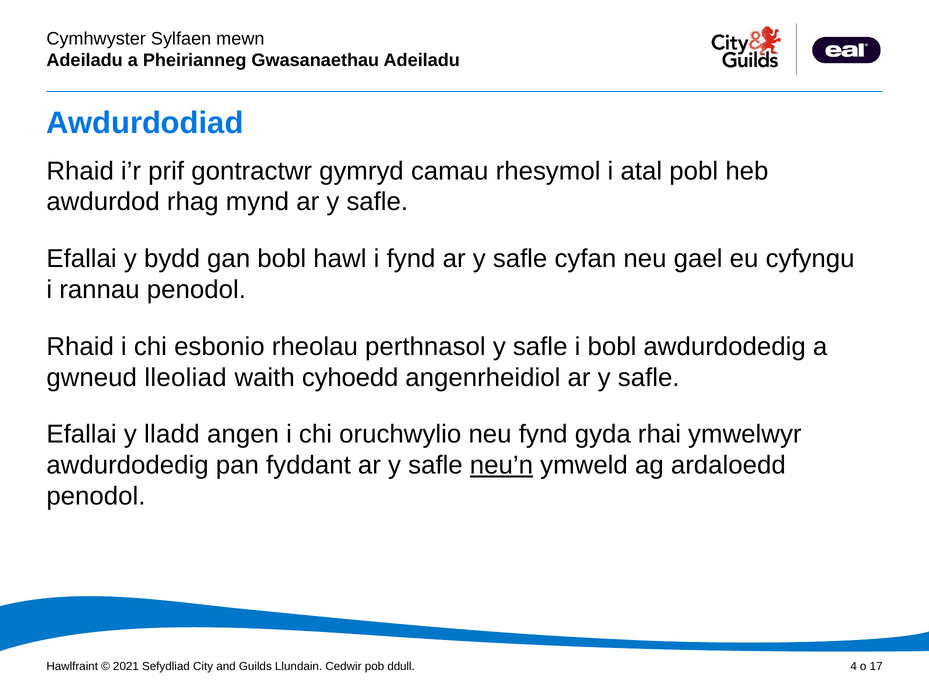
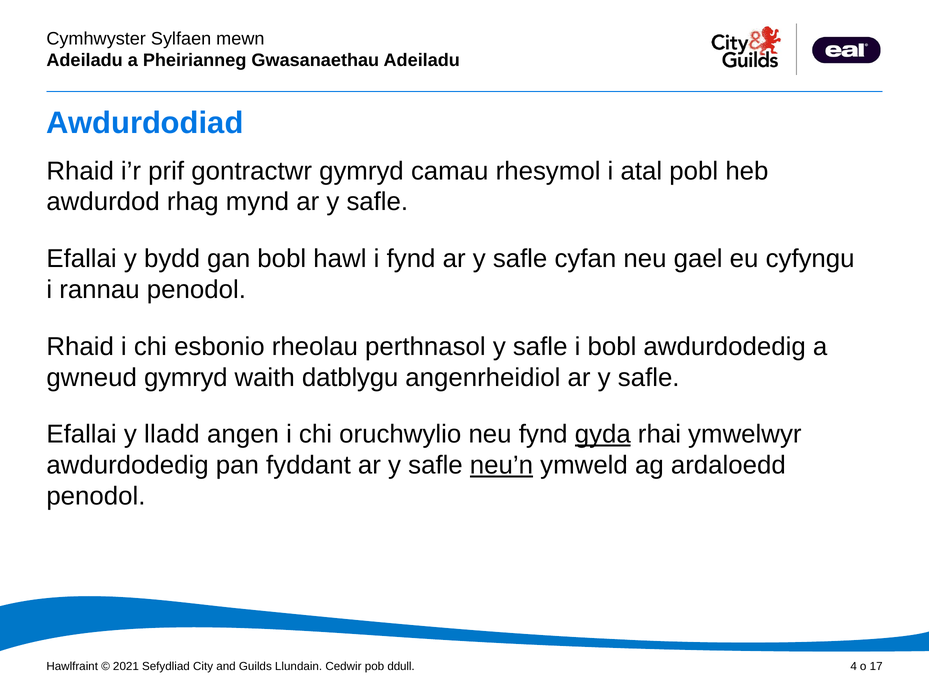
gwneud lleoliad: lleoliad -> gymryd
cyhoedd: cyhoedd -> datblygu
gyda underline: none -> present
